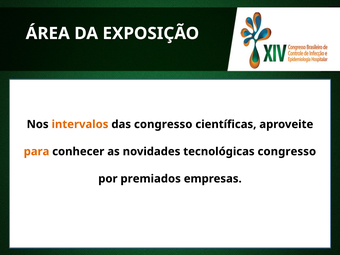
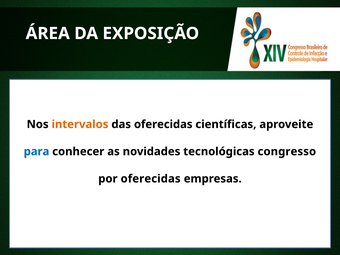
das congresso: congresso -> oferecidas
para colour: orange -> blue
por premiados: premiados -> oferecidas
